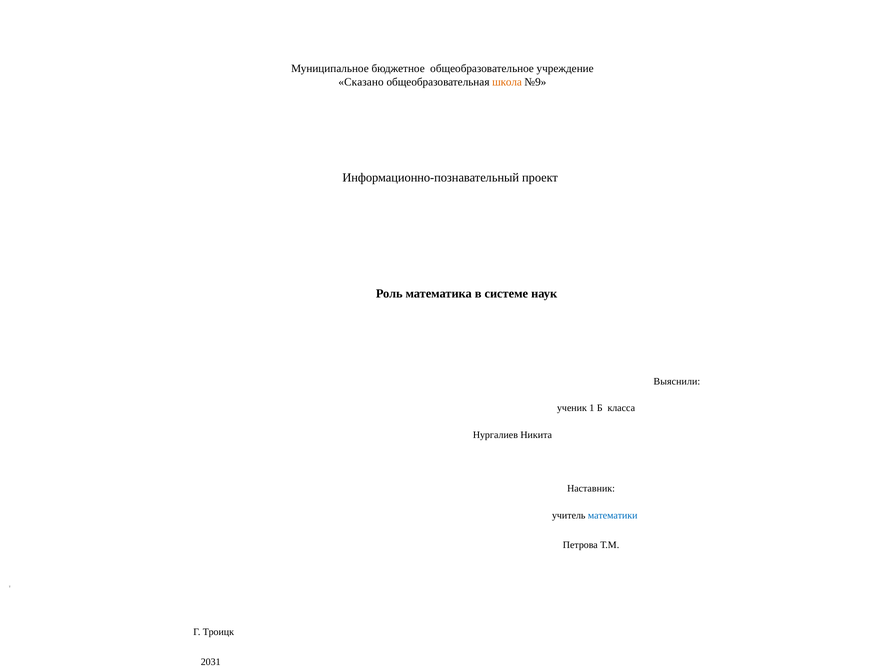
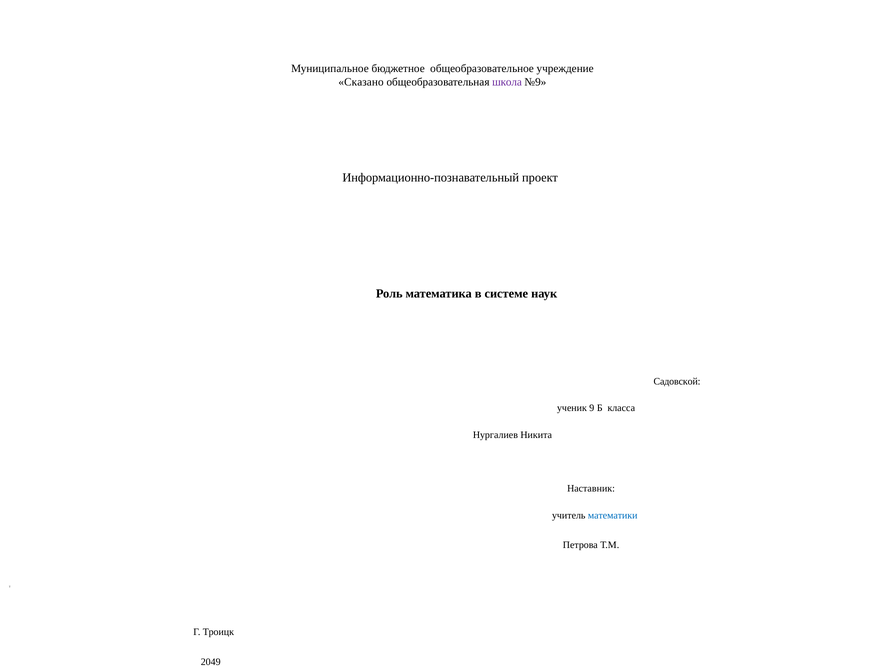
школа colour: orange -> purple
Выяснили: Выяснили -> Садовской
1: 1 -> 9
2031: 2031 -> 2049
